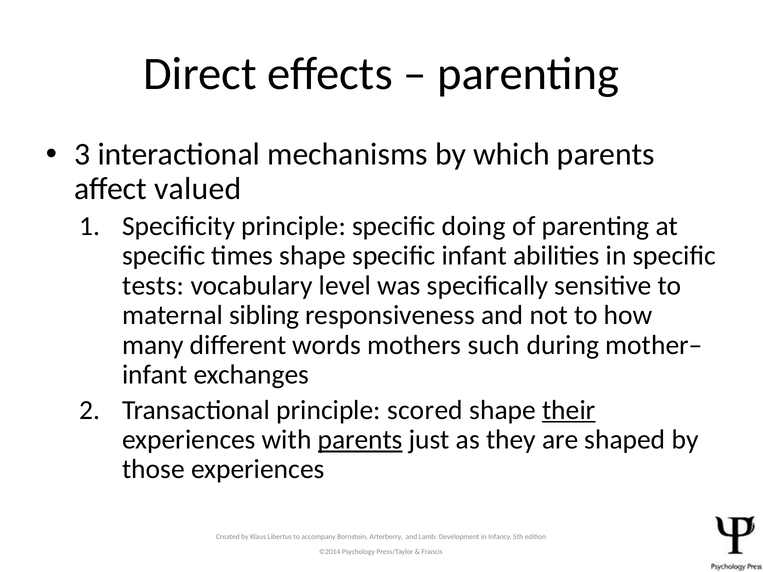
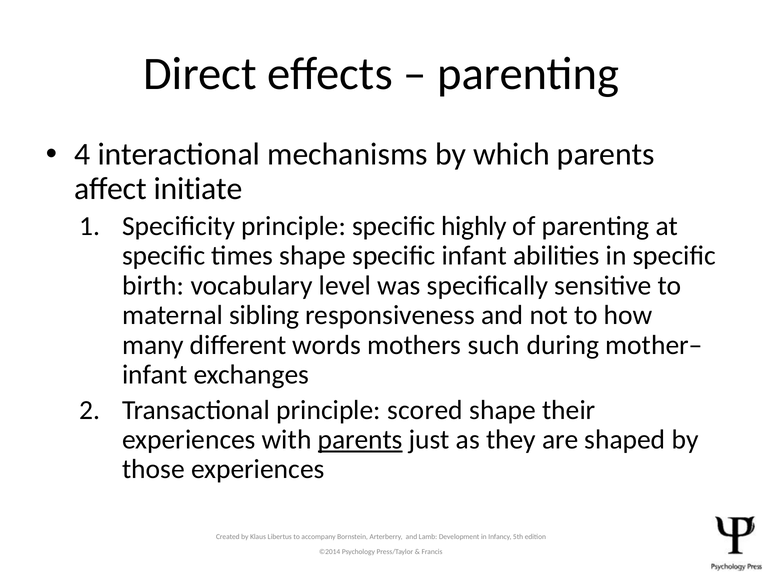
3: 3 -> 4
valued: valued -> initiate
doing: doing -> highly
tests: tests -> birth
their underline: present -> none
